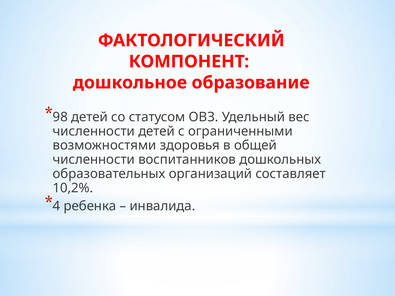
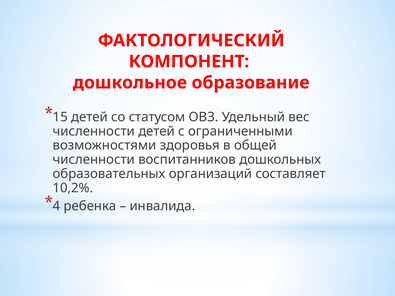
98: 98 -> 15
